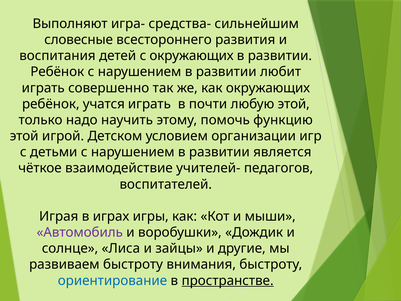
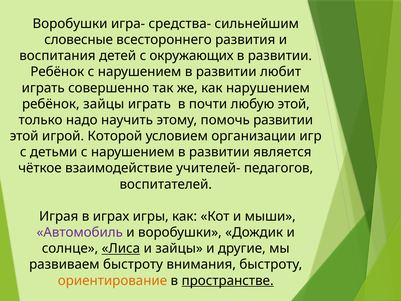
Выполняют at (70, 24): Выполняют -> Воробушки
как окружающих: окружающих -> нарушением
ребёнок учатся: учатся -> зайцы
помочь функцию: функцию -> развитии
Детском: Детском -> Которой
Лиса underline: none -> present
ориентирование colour: blue -> orange
